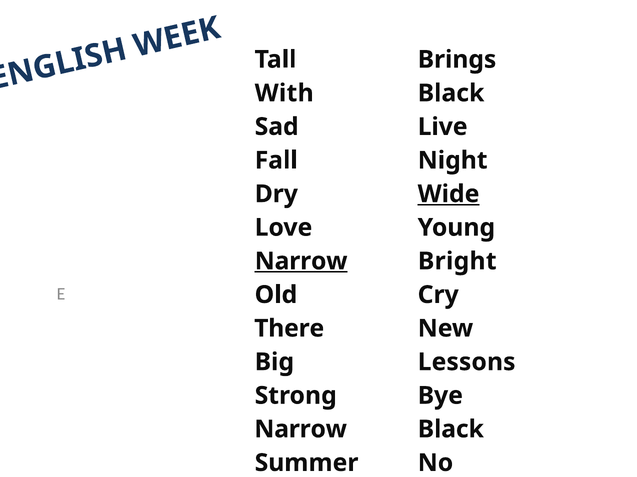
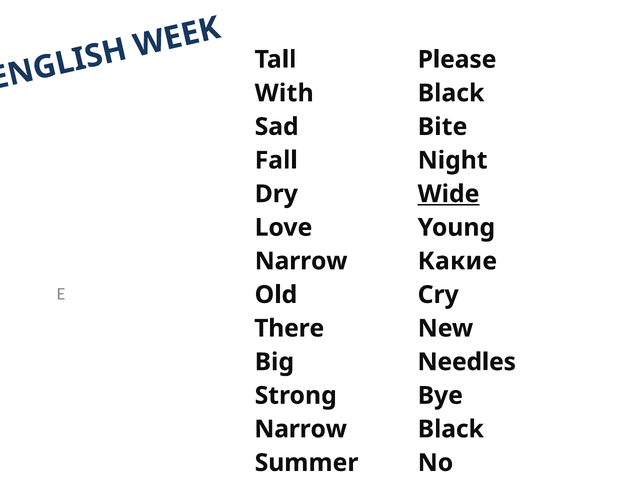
Brings: Brings -> Please
Live: Live -> Bite
Narrow at (301, 262) underline: present -> none
Bright at (457, 262): Bright -> Какие
Lessons: Lessons -> Needles
